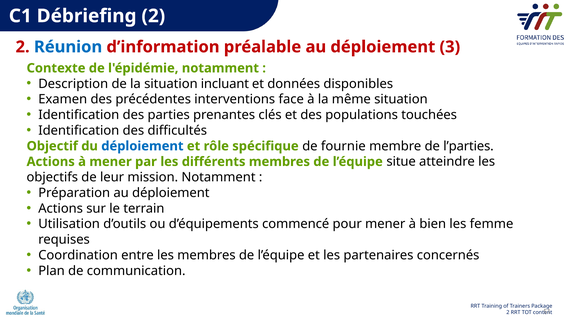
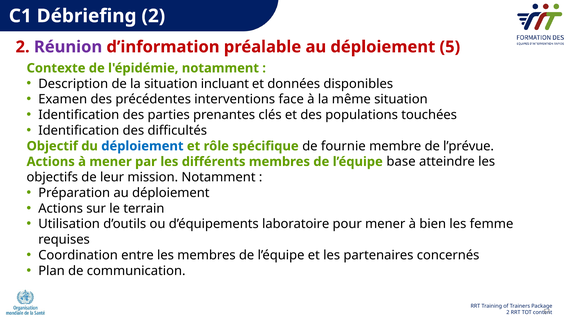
Réunion colour: blue -> purple
3: 3 -> 5
l’parties: l’parties -> l’prévue
situe: situe -> base
commencé: commencé -> laboratoire
